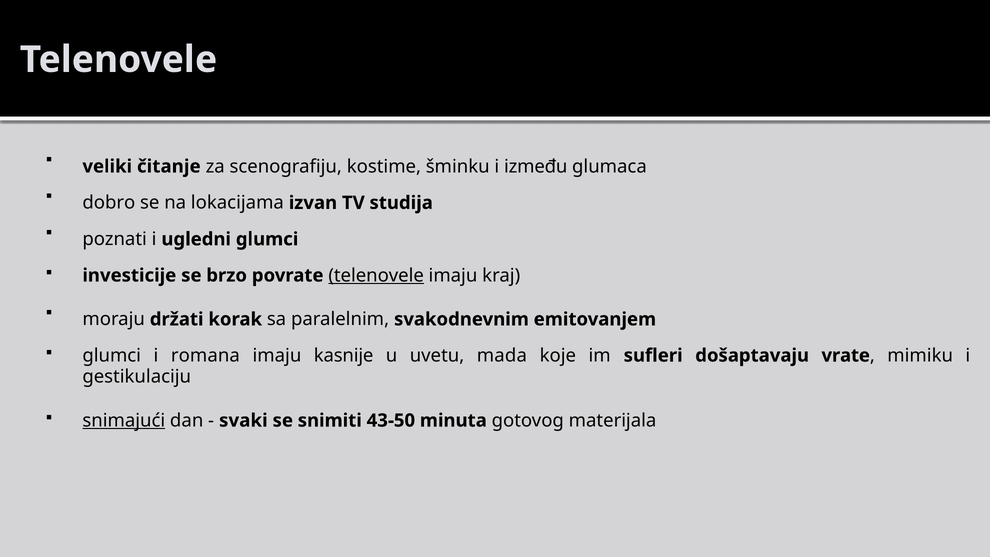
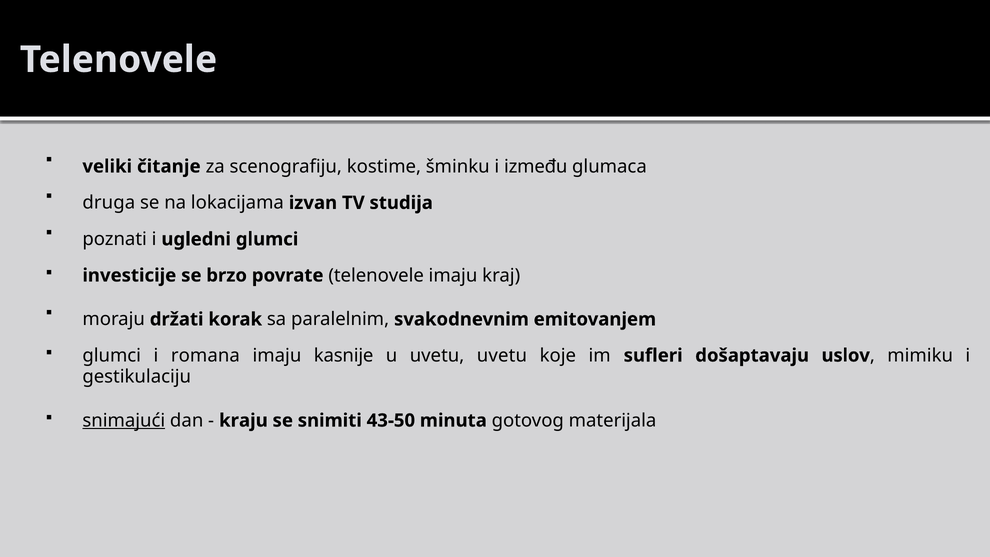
dobro: dobro -> druga
telenovele at (376, 275) underline: present -> none
uvetu mada: mada -> uvetu
vrate: vrate -> uslov
svaki: svaki -> kraju
